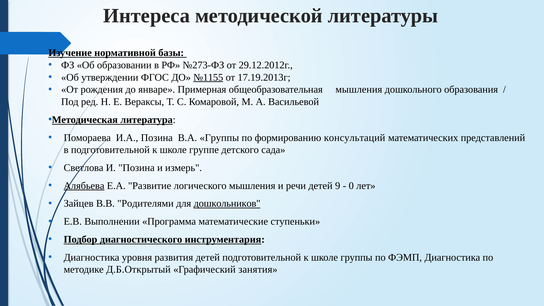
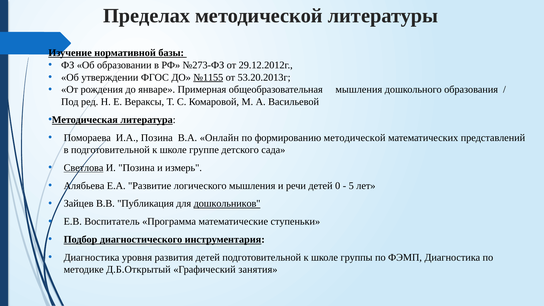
Интереса: Интереса -> Пределах
17.19.2013г: 17.19.2013г -> 53.20.2013г
В.А Группы: Группы -> Онлайн
формированию консультаций: консультаций -> методической
Светлова underline: none -> present
Алябьева underline: present -> none
9: 9 -> 0
0: 0 -> 5
Родителями: Родителями -> Публикация
Выполнении: Выполнении -> Воспитатель
